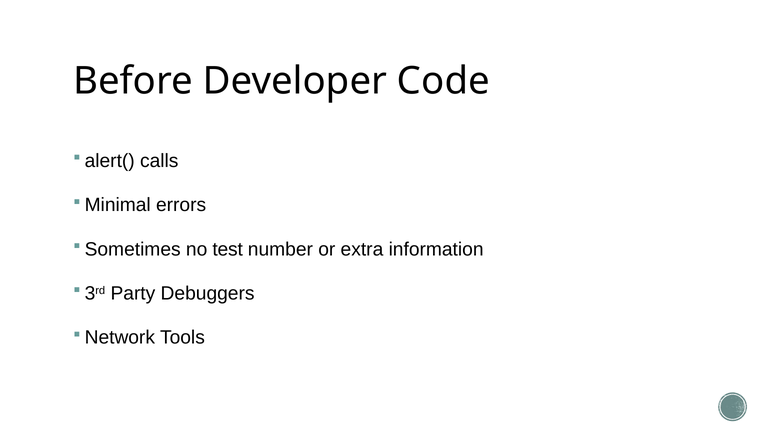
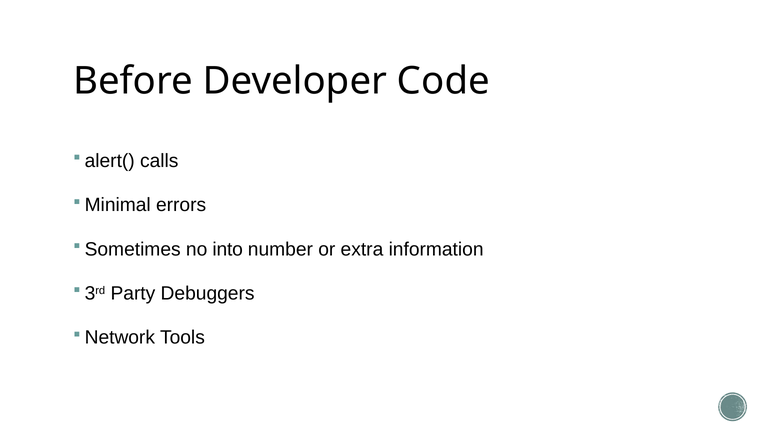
test: test -> into
